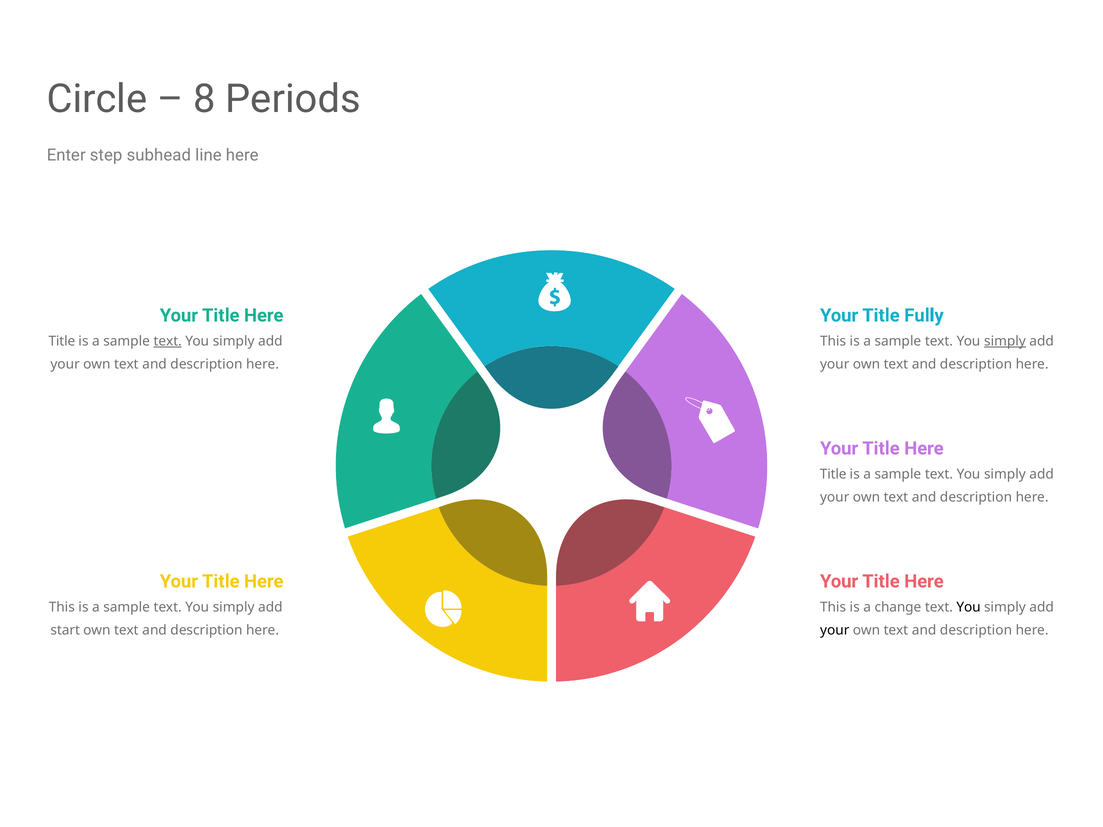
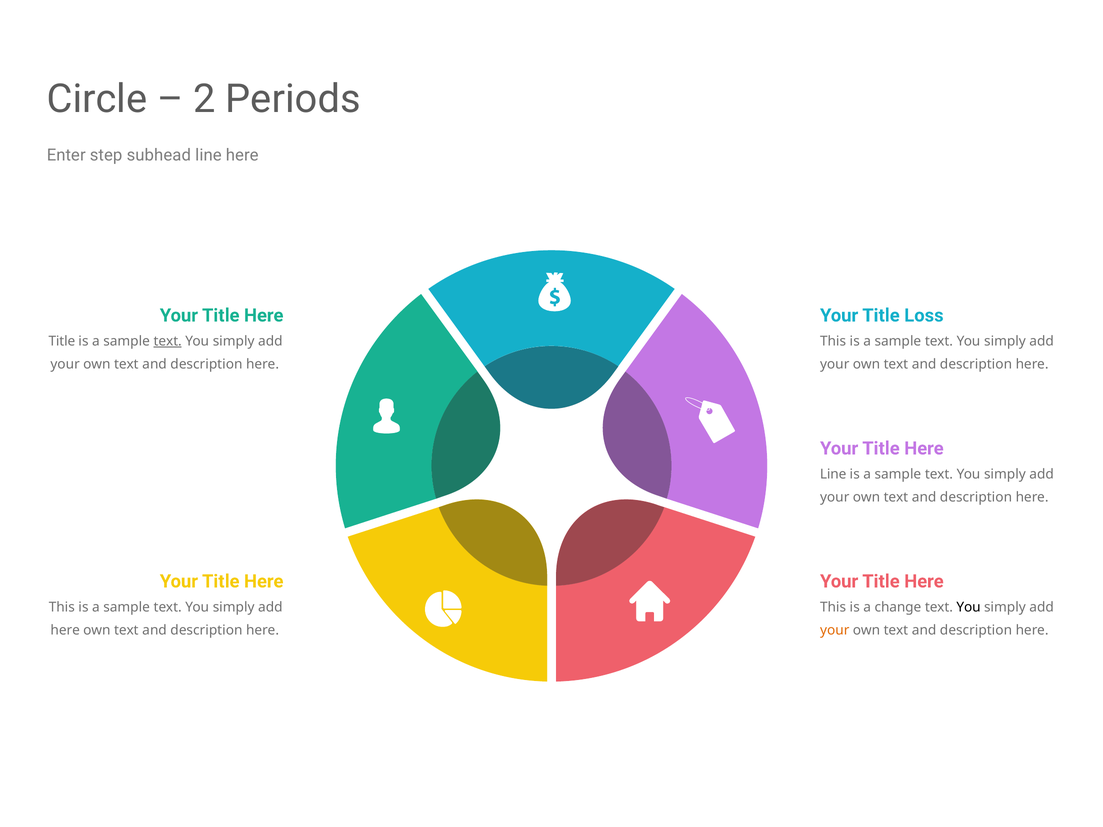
8: 8 -> 2
Fully: Fully -> Loss
simply at (1005, 341) underline: present -> none
Title at (833, 474): Title -> Line
start at (65, 630): start -> here
your at (835, 630) colour: black -> orange
